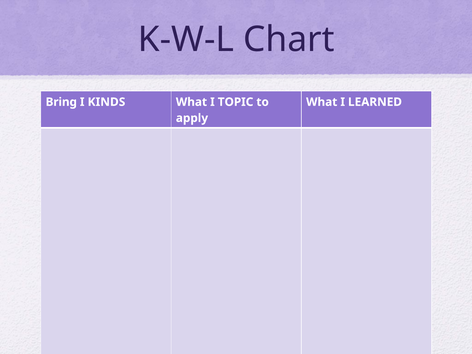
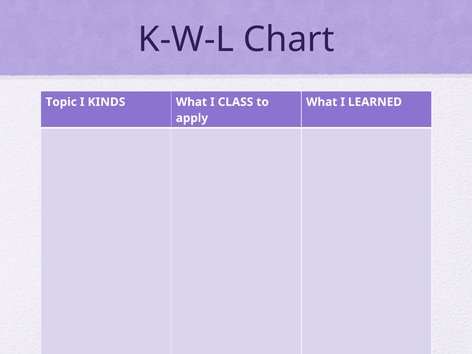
Bring: Bring -> Topic
TOPIC: TOPIC -> CLASS
